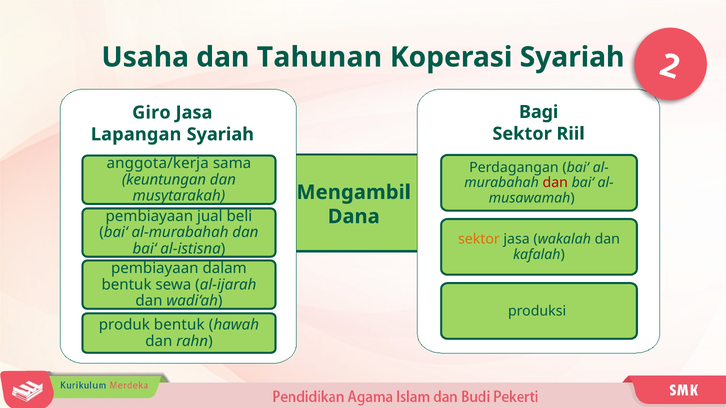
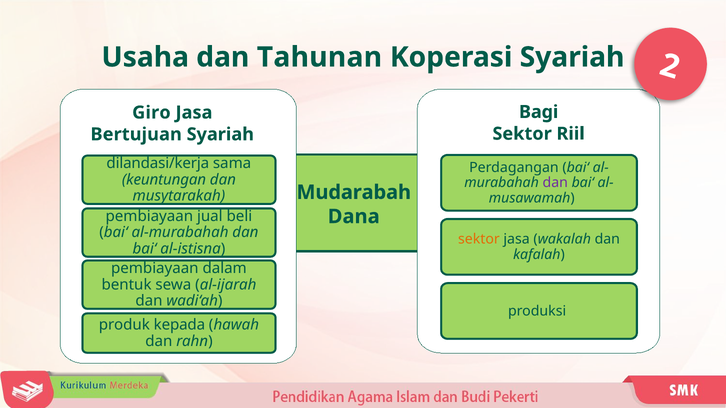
Lapangan: Lapangan -> Bertujuan
anggota/kerja: anggota/kerja -> dilandasi/kerja
dan at (555, 183) colour: red -> purple
Mengambil: Mengambil -> Mudarabah
produk bentuk: bentuk -> kepada
